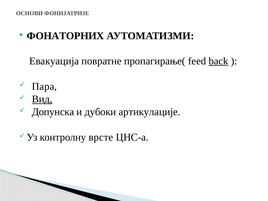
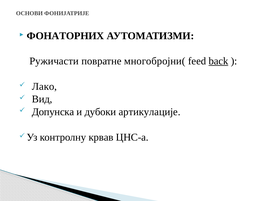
Евакуација: Евакуација -> Ружичасти
пропагирање(: пропагирање( -> многобројни(
Пара: Пара -> Лако
Вид underline: present -> none
врсте: врсте -> крвав
